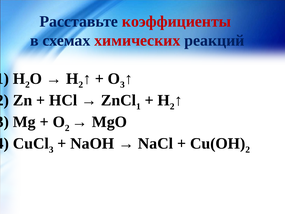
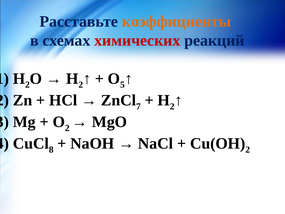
коэффициенты colour: red -> orange
3 at (122, 85): 3 -> 5
1 at (138, 106): 1 -> 7
3 at (51, 149): 3 -> 8
